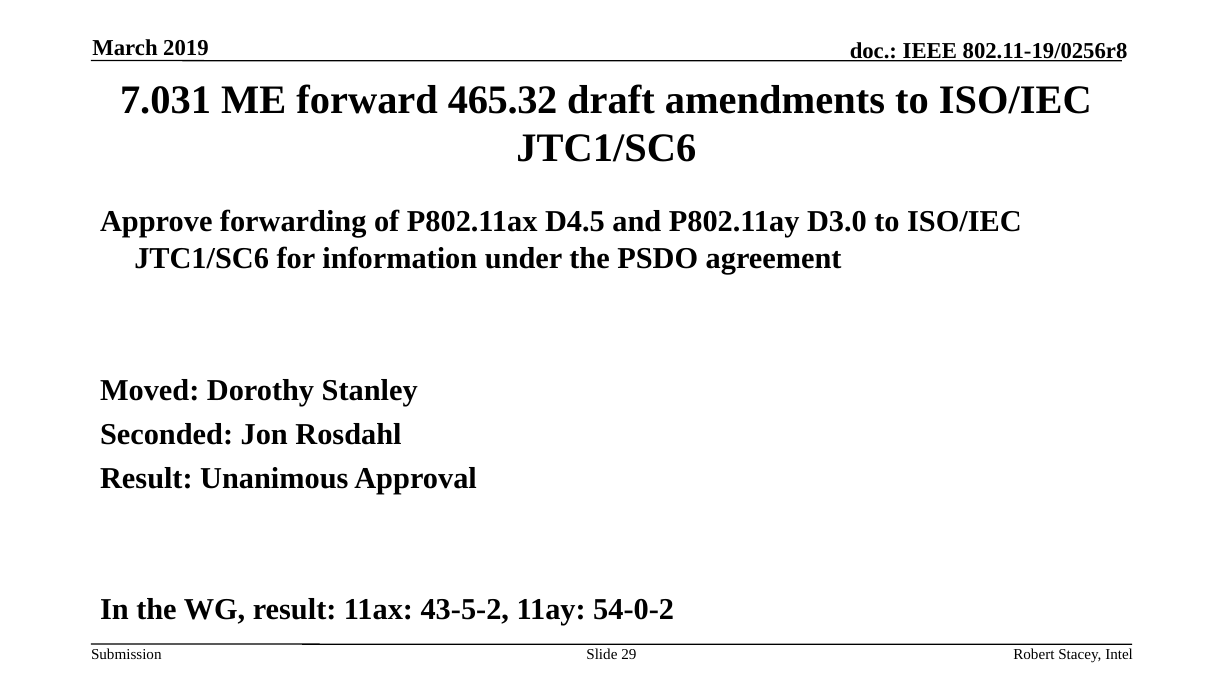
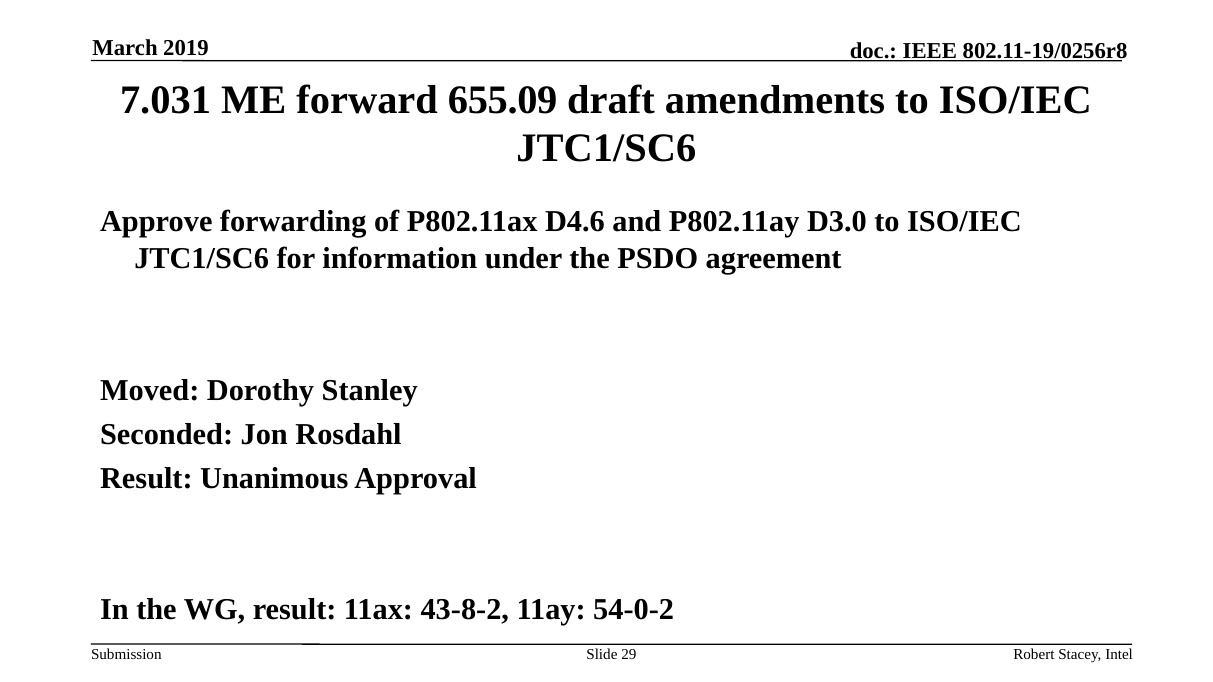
465.32: 465.32 -> 655.09
D4.5: D4.5 -> D4.6
43-5-2: 43-5-2 -> 43-8-2
